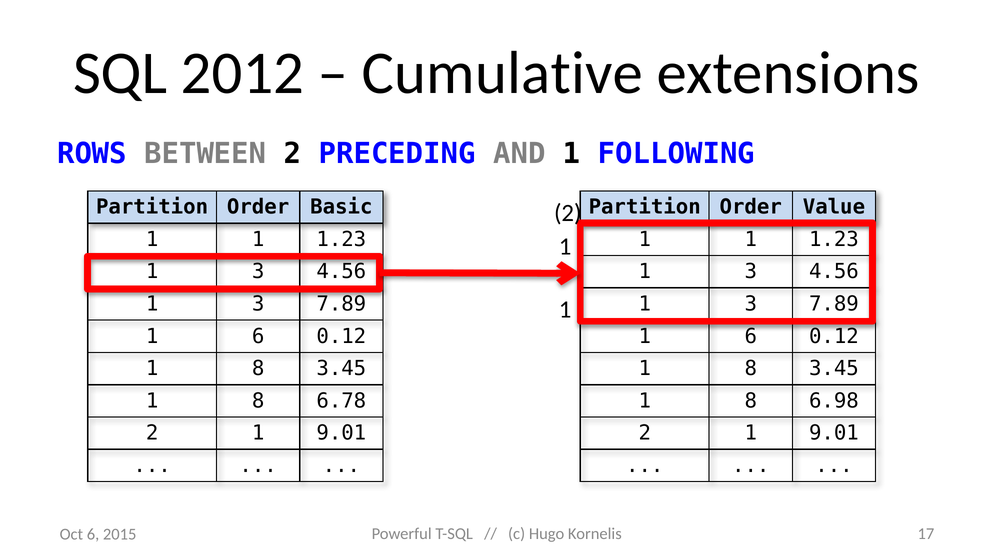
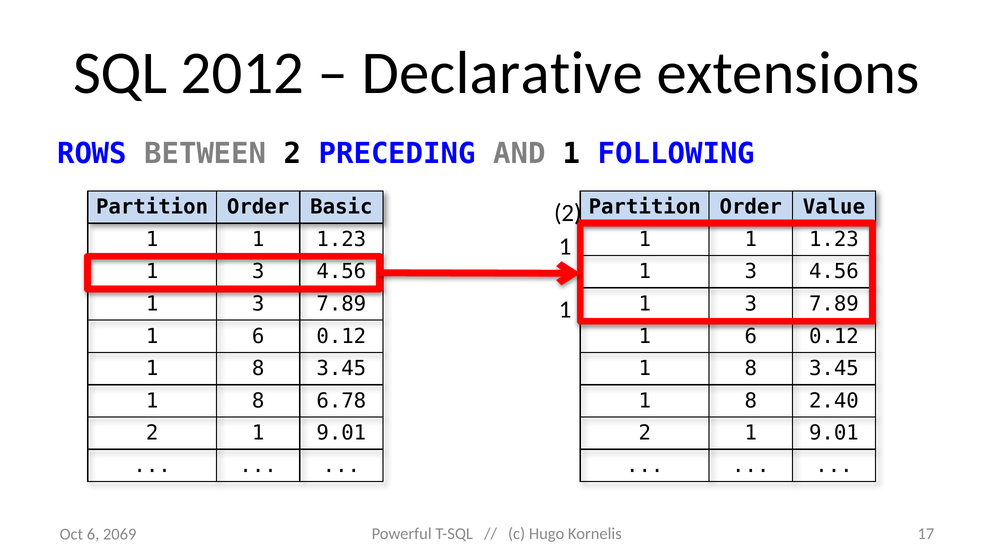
Cumulative: Cumulative -> Declarative
6.98: 6.98 -> 2.40
2015: 2015 -> 2069
